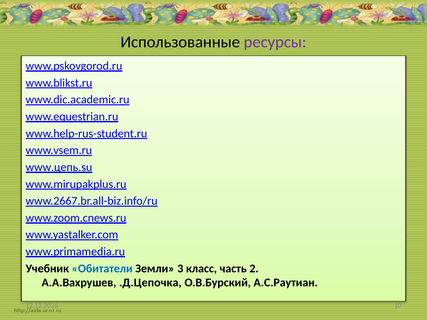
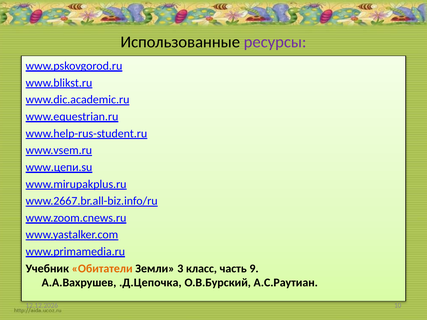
www.цепь.su: www.цепь.su -> www.цепи.su
Обитатели colour: blue -> orange
2: 2 -> 9
